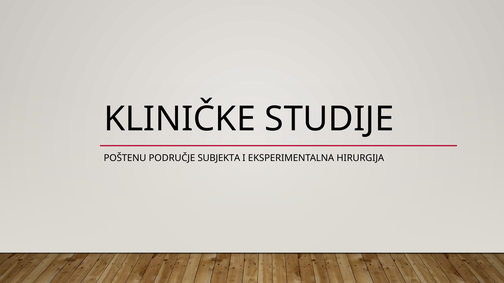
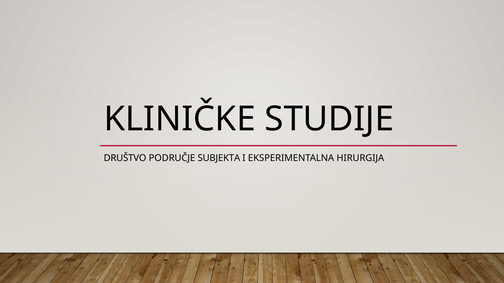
POŠTENU: POŠTENU -> DRUŠTVO
